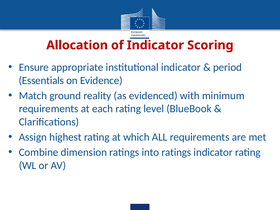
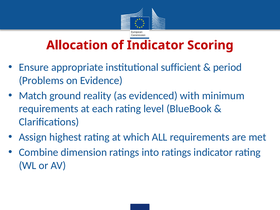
institutional indicator: indicator -> sufficient
Essentials: Essentials -> Problems
